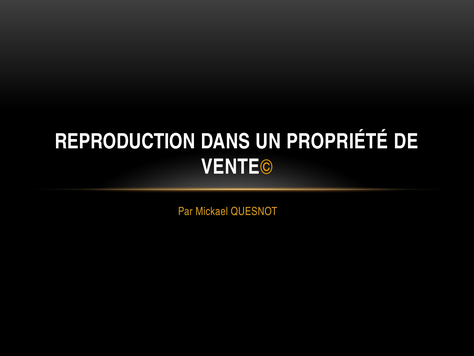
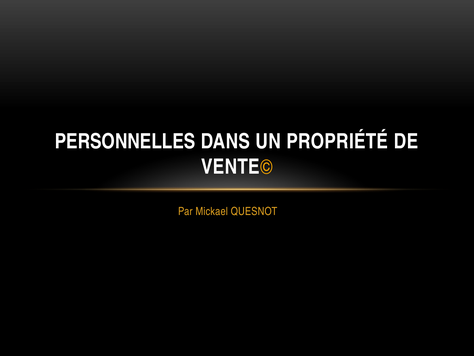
REPRODUCTION: REPRODUCTION -> PERSONNELLES
